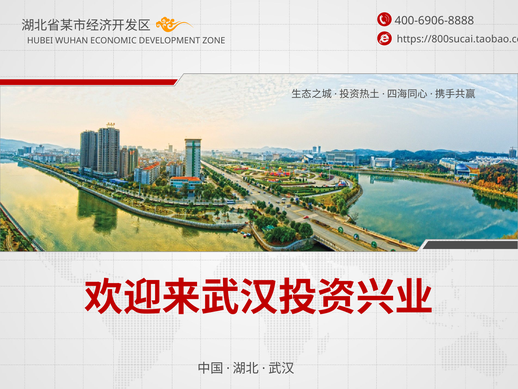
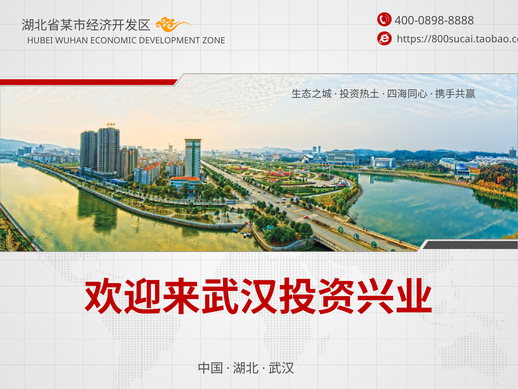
400-6906-8888: 400-6906-8888 -> 400-0898-8888
